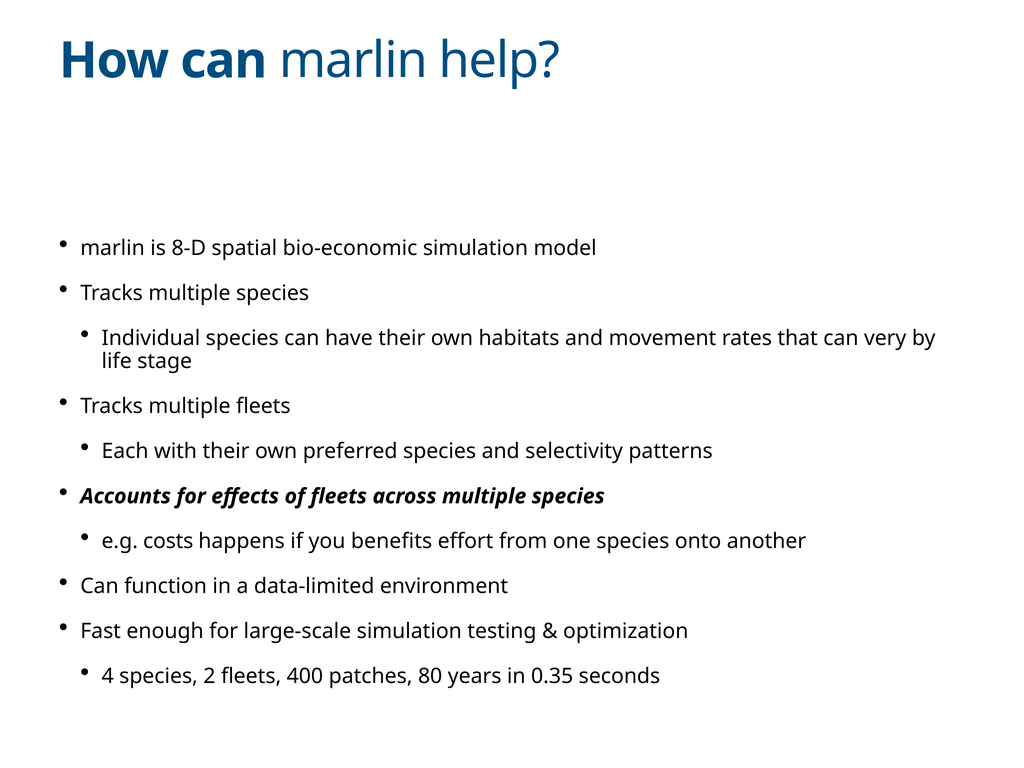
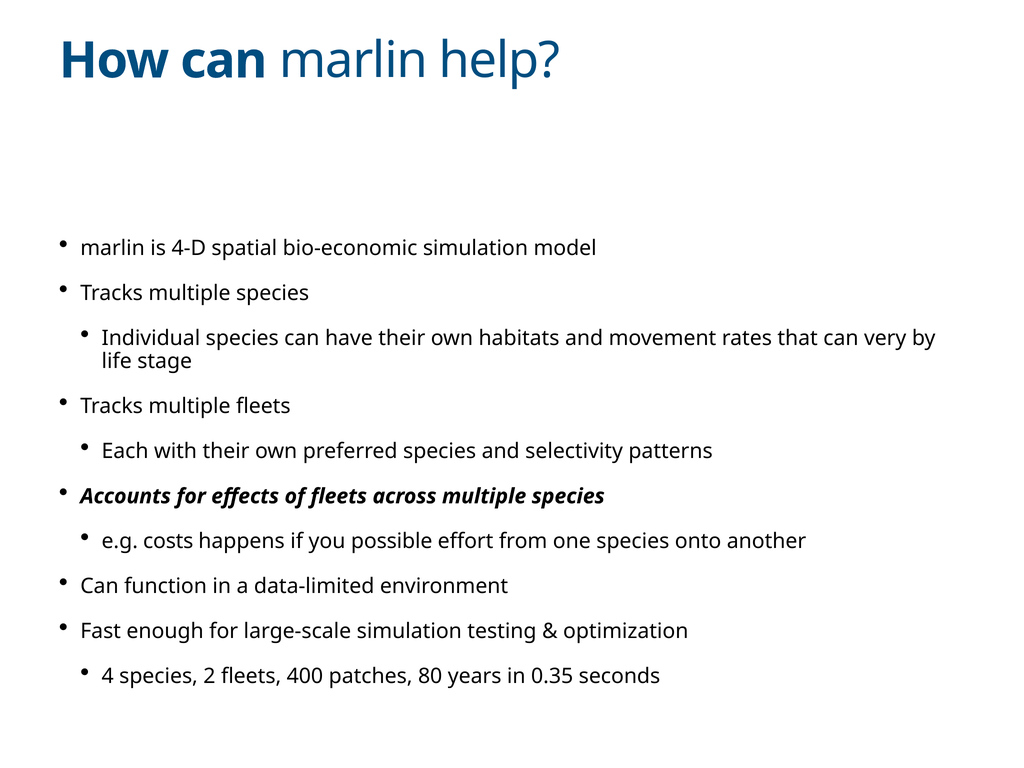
8-D: 8-D -> 4-D
benefits: benefits -> possible
